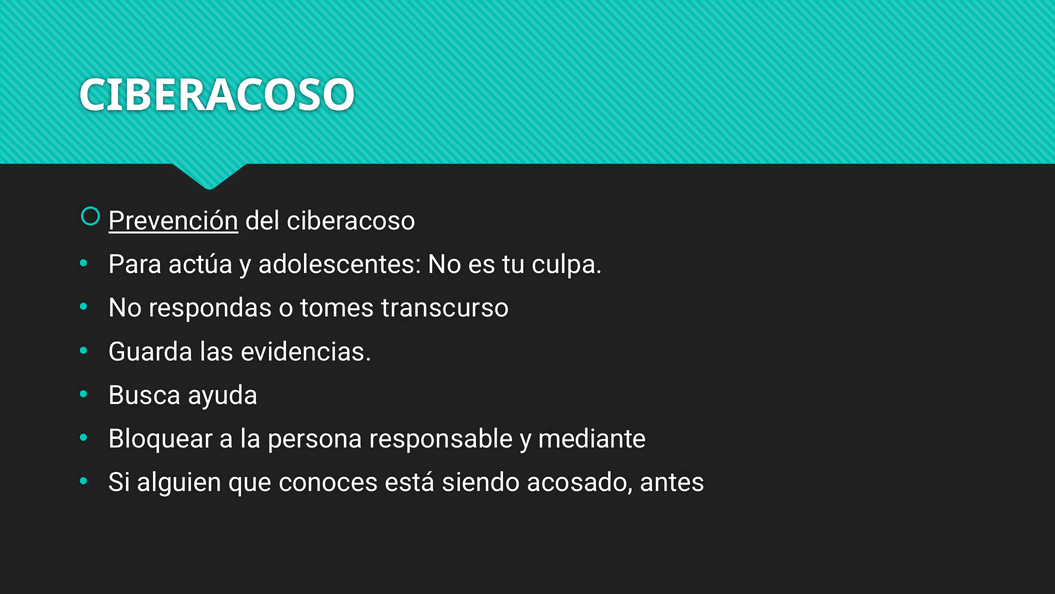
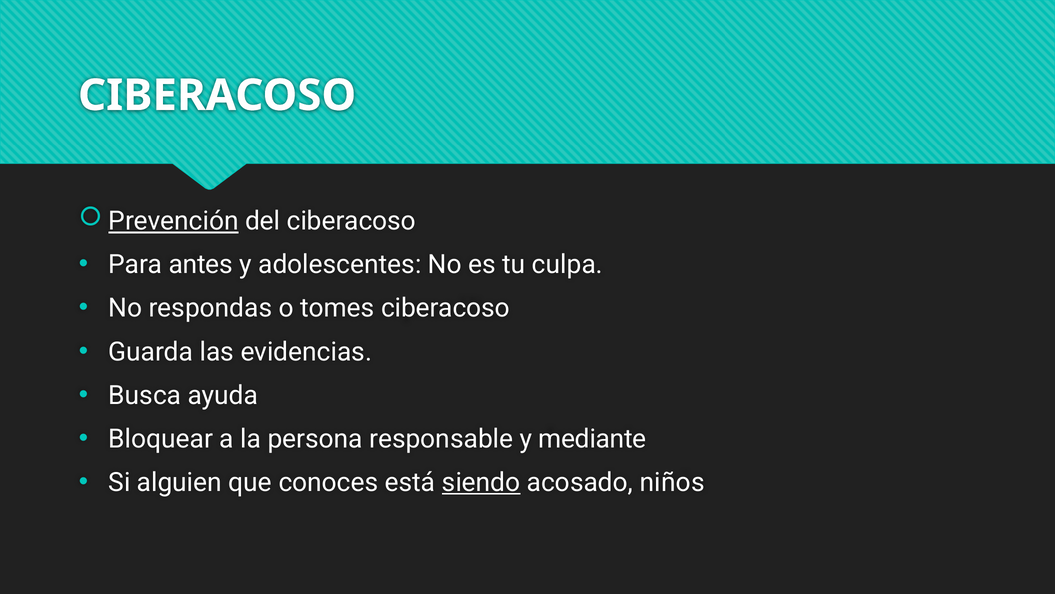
actúa: actúa -> antes
tomes transcurso: transcurso -> ciberacoso
siendo underline: none -> present
antes: antes -> niños
